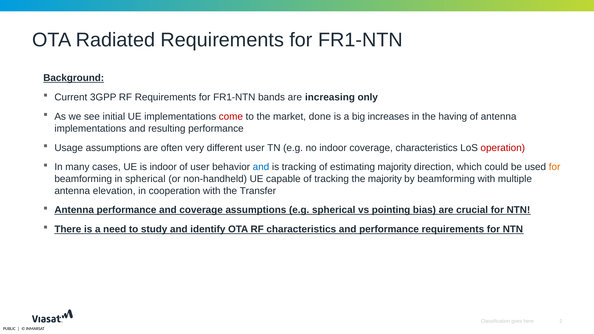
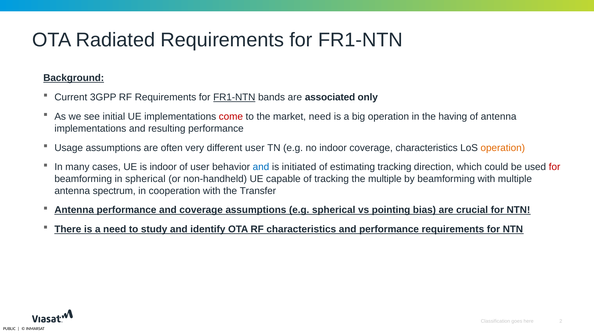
FR1-NTN at (234, 97) underline: none -> present
increasing: increasing -> associated
market done: done -> need
big increases: increases -> operation
operation at (503, 148) colour: red -> orange
is tracking: tracking -> initiated
estimating majority: majority -> tracking
for at (555, 167) colour: orange -> red
the majority: majority -> multiple
elevation: elevation -> spectrum
